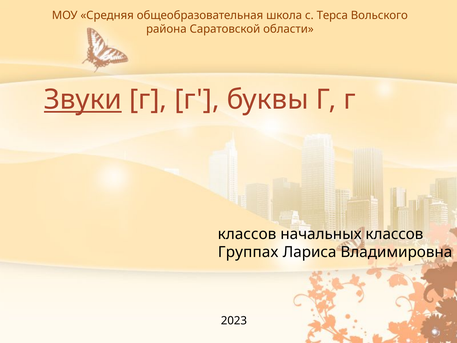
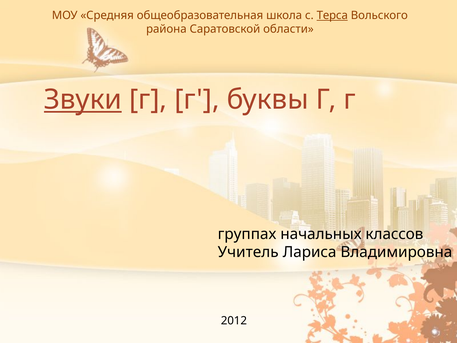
Терса underline: none -> present
классов at (247, 234): классов -> группах
Группах: Группах -> Учитель
2023: 2023 -> 2012
